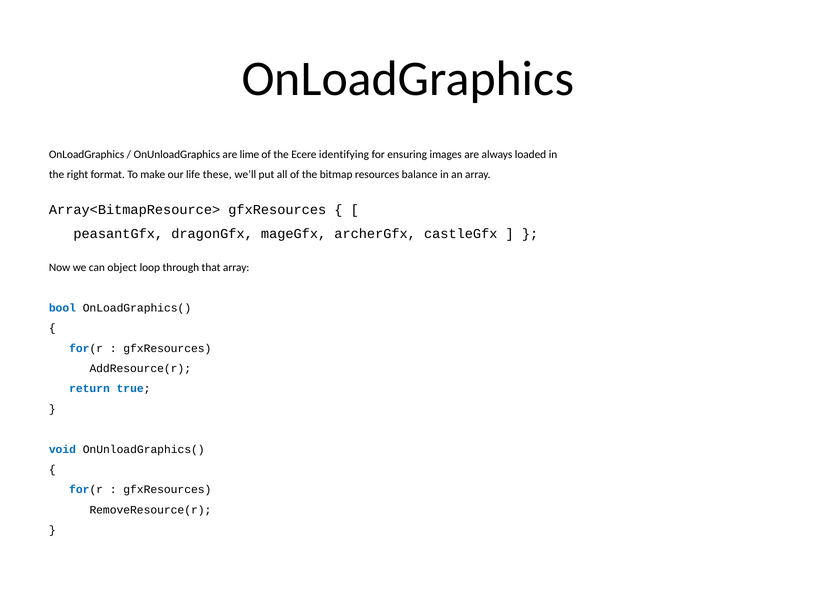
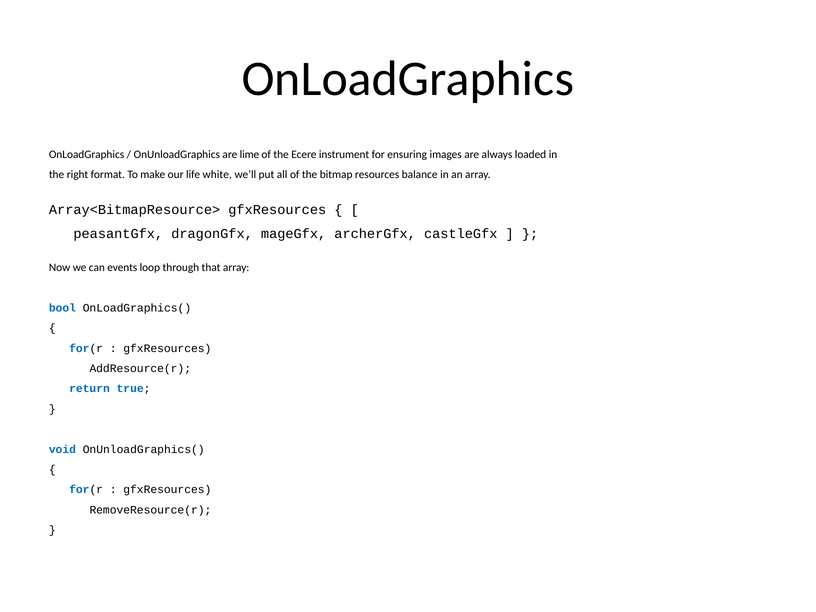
identifying: identifying -> instrument
these: these -> white
object: object -> events
